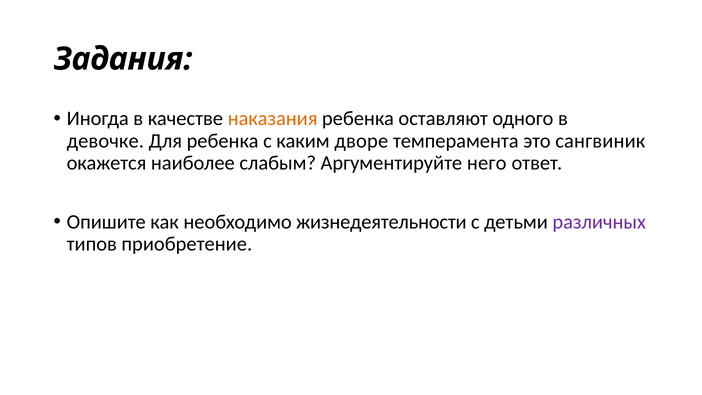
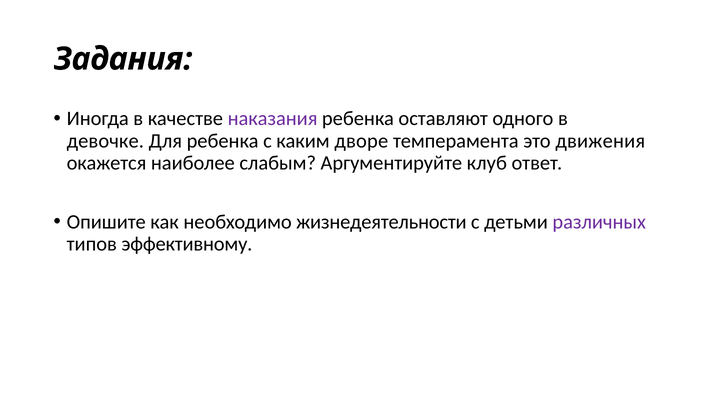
наказания colour: orange -> purple
сангвиник: сангвиник -> движения
него: него -> клуб
приобретение: приобретение -> эффективному
